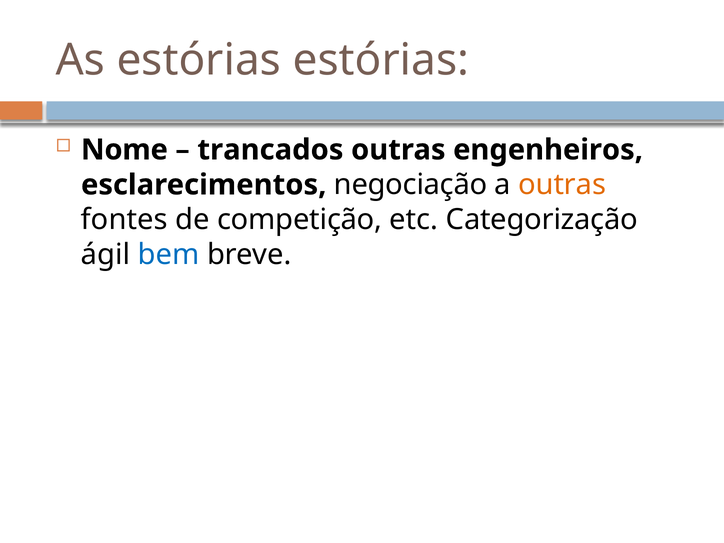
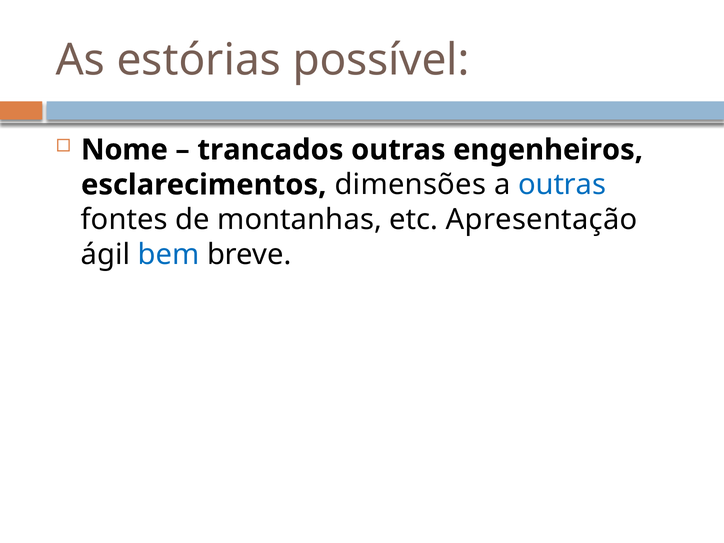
estórias estórias: estórias -> possível
negociação: negociação -> dimensões
outras at (562, 185) colour: orange -> blue
competição: competição -> montanhas
Categorização: Categorização -> Apresentação
